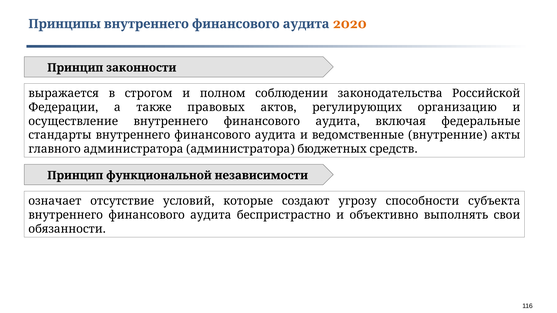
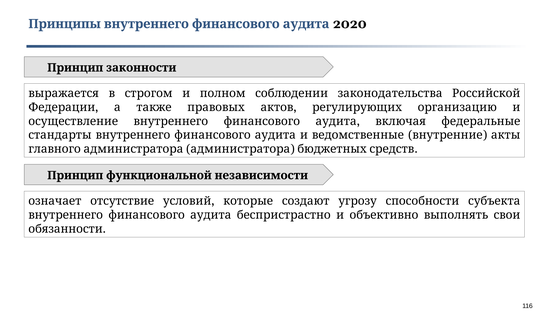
2020 colour: orange -> black
